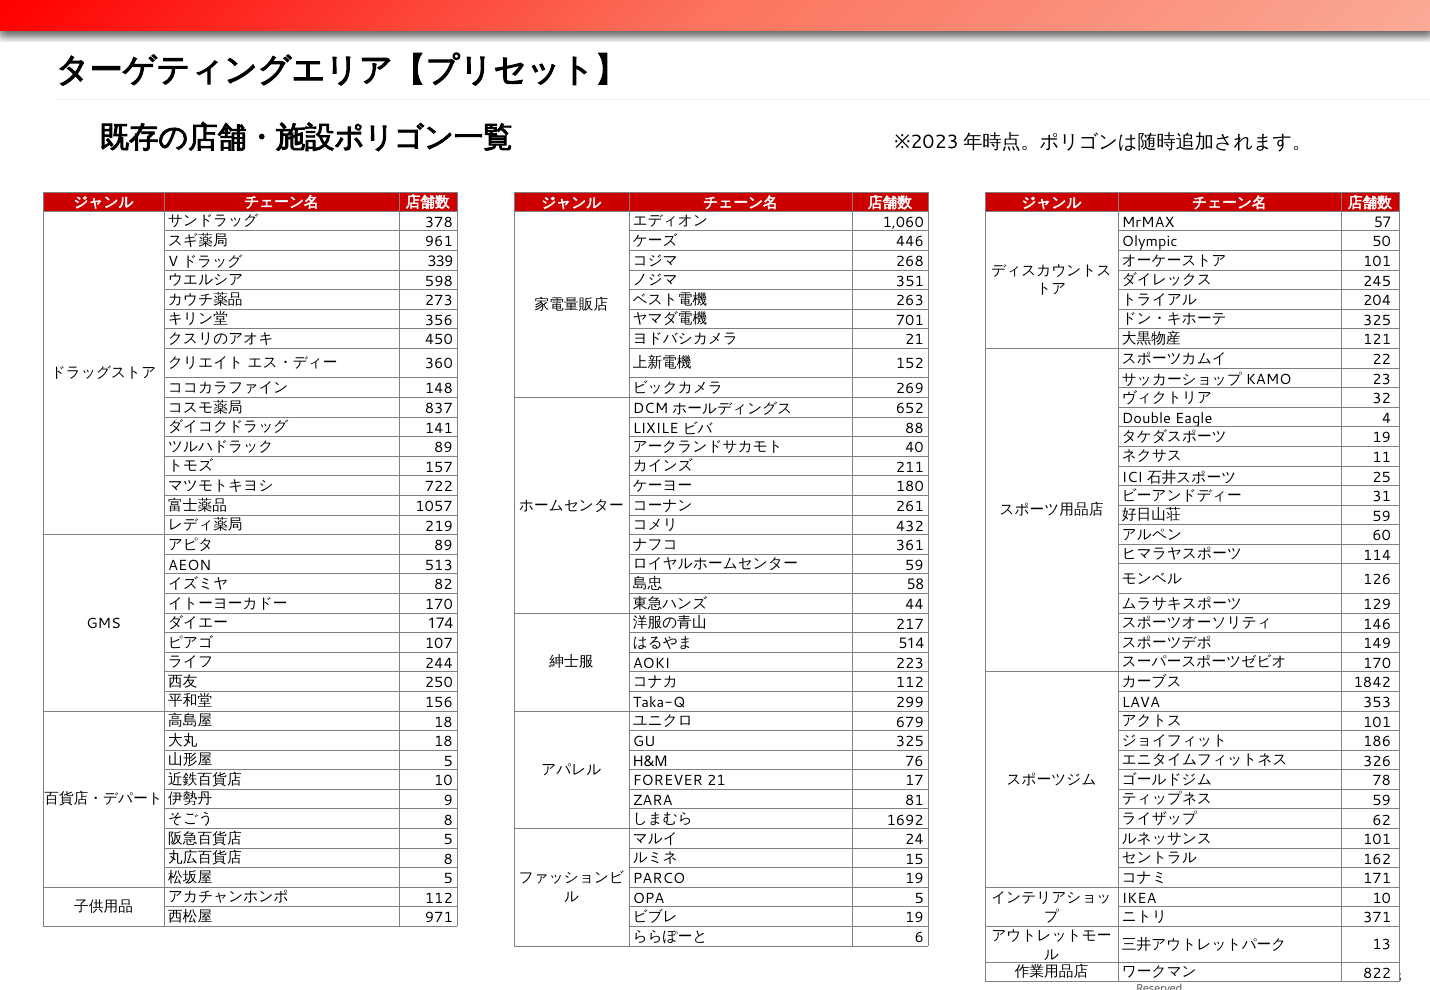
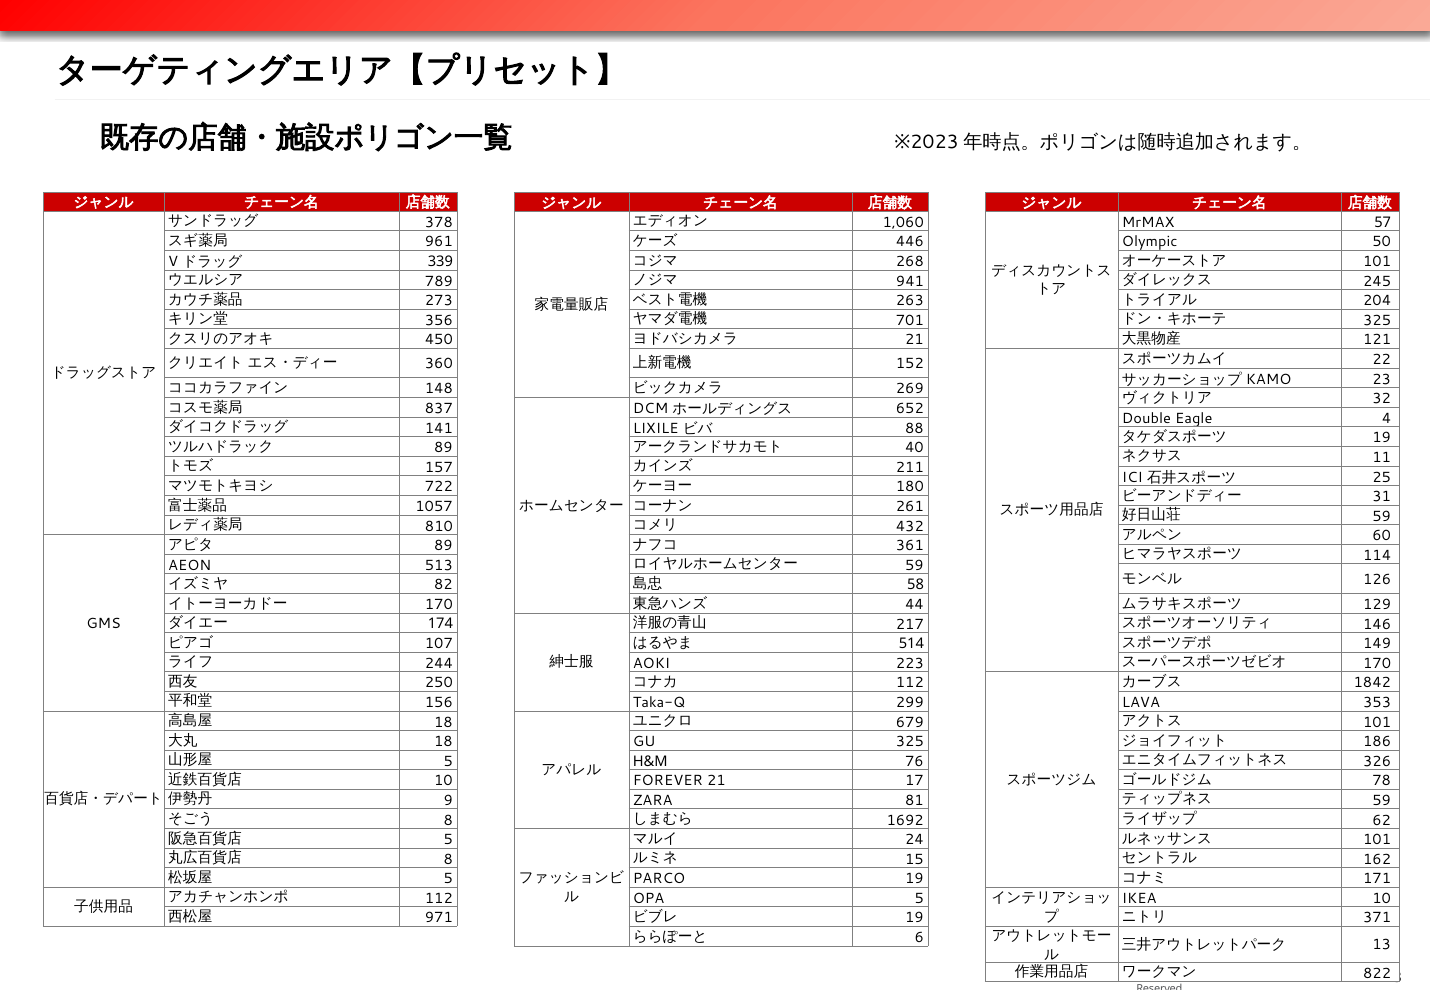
598: 598 -> 789
351: 351 -> 941
219: 219 -> 810
